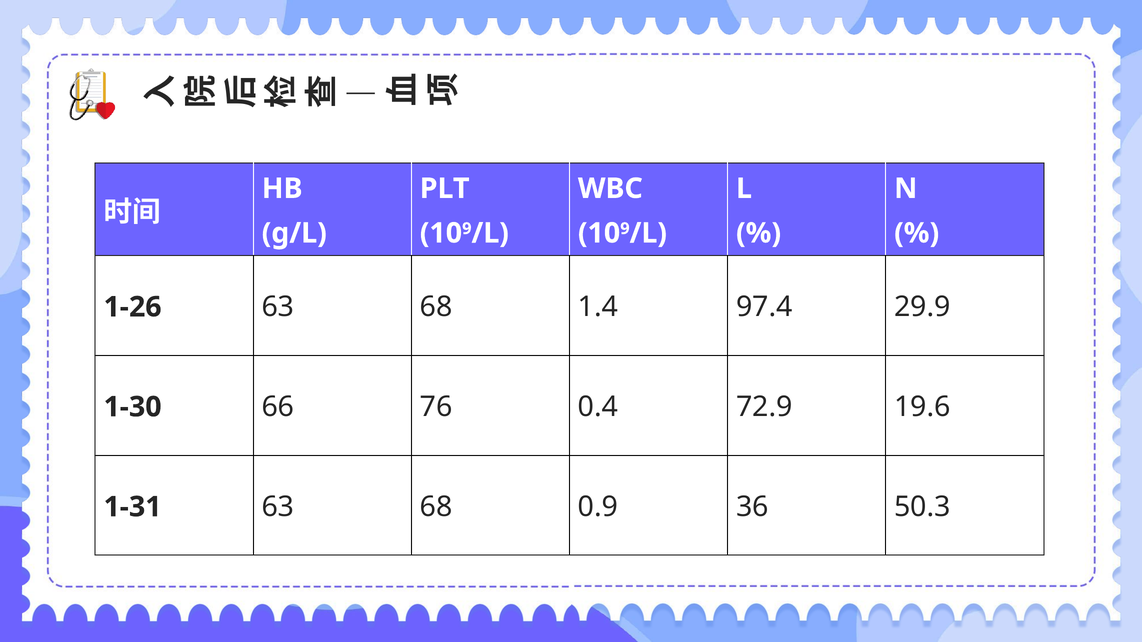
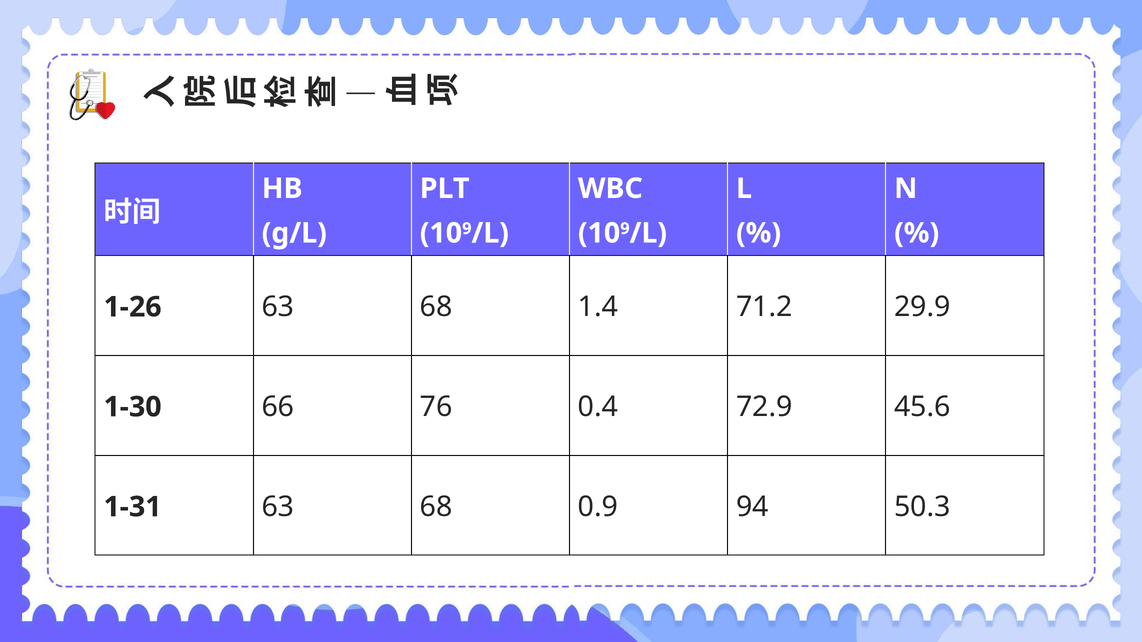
97.4: 97.4 -> 71.2
19.6: 19.6 -> 45.6
36: 36 -> 94
